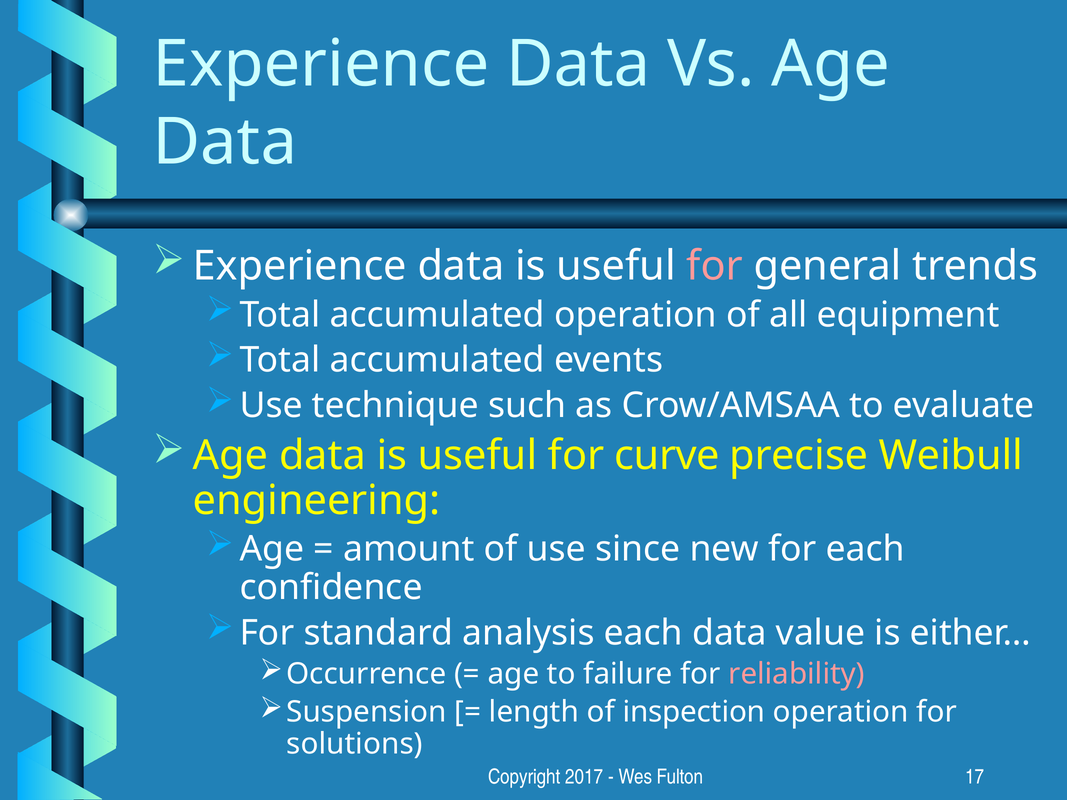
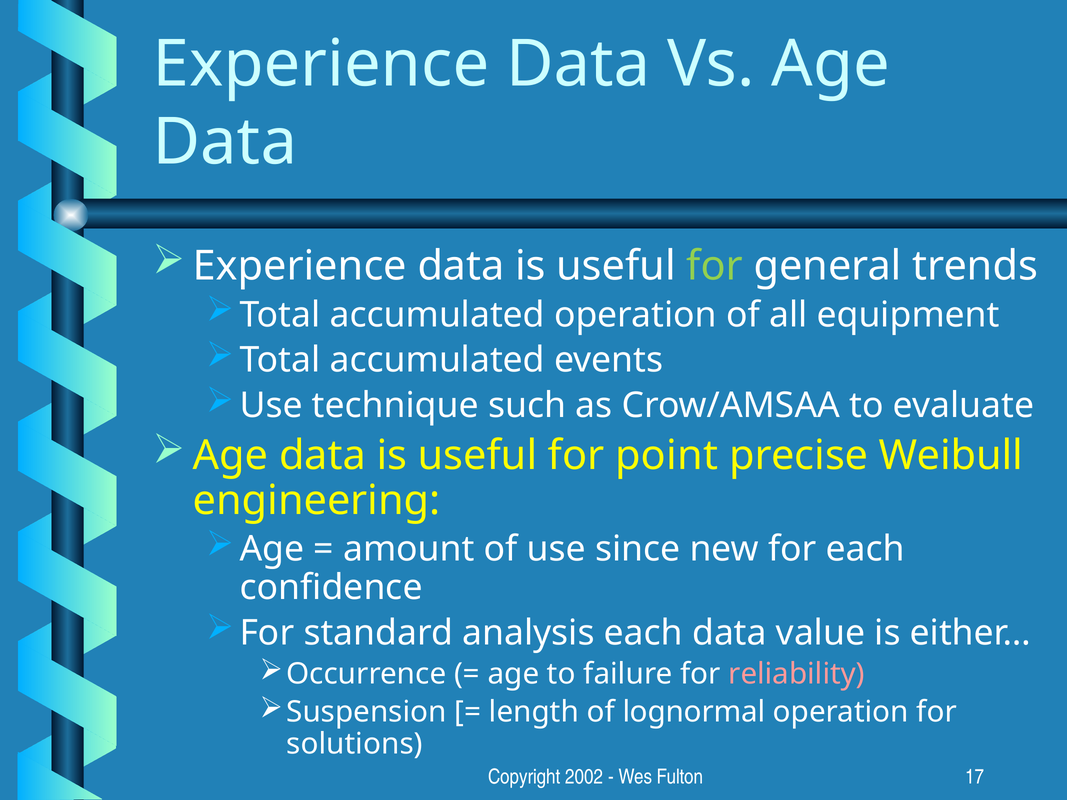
for at (715, 266) colour: pink -> light green
curve: curve -> point
inspection: inspection -> lognormal
2017: 2017 -> 2002
